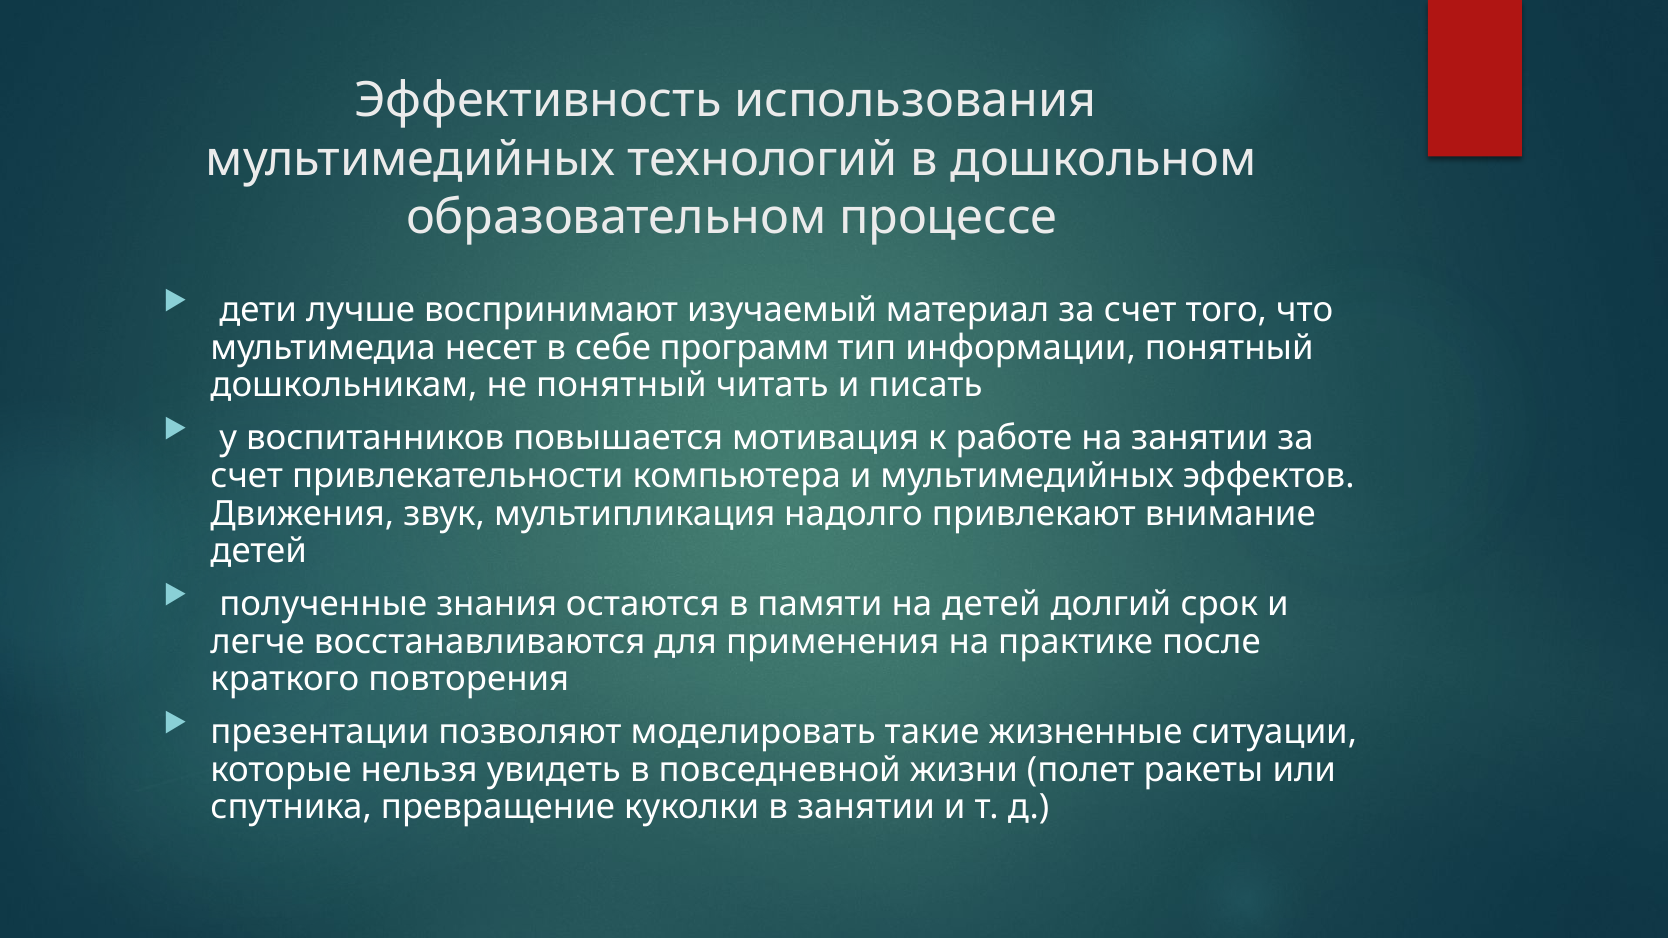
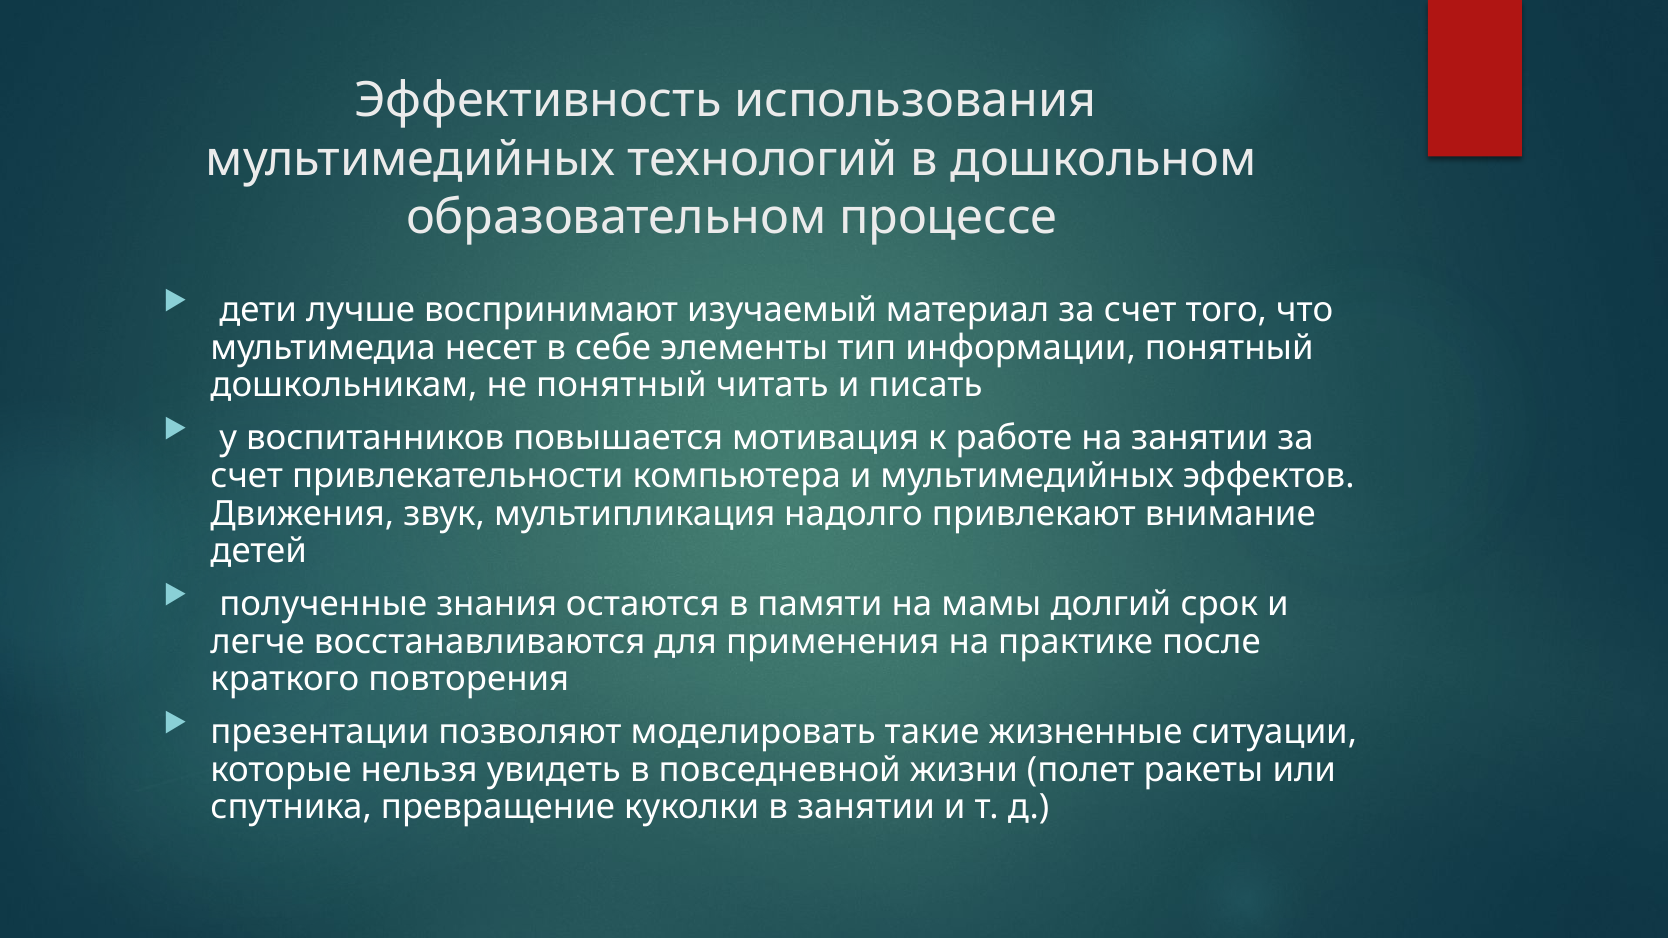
программ: программ -> элементы
на детей: детей -> мамы
